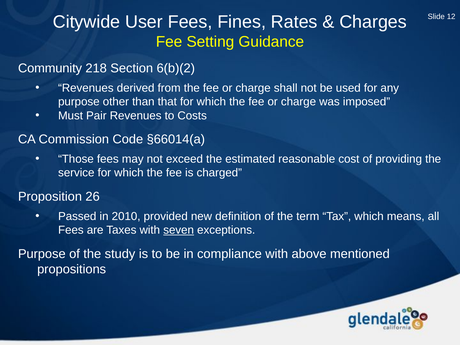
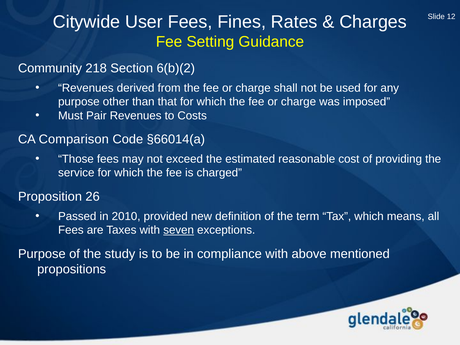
Commission: Commission -> Comparison
